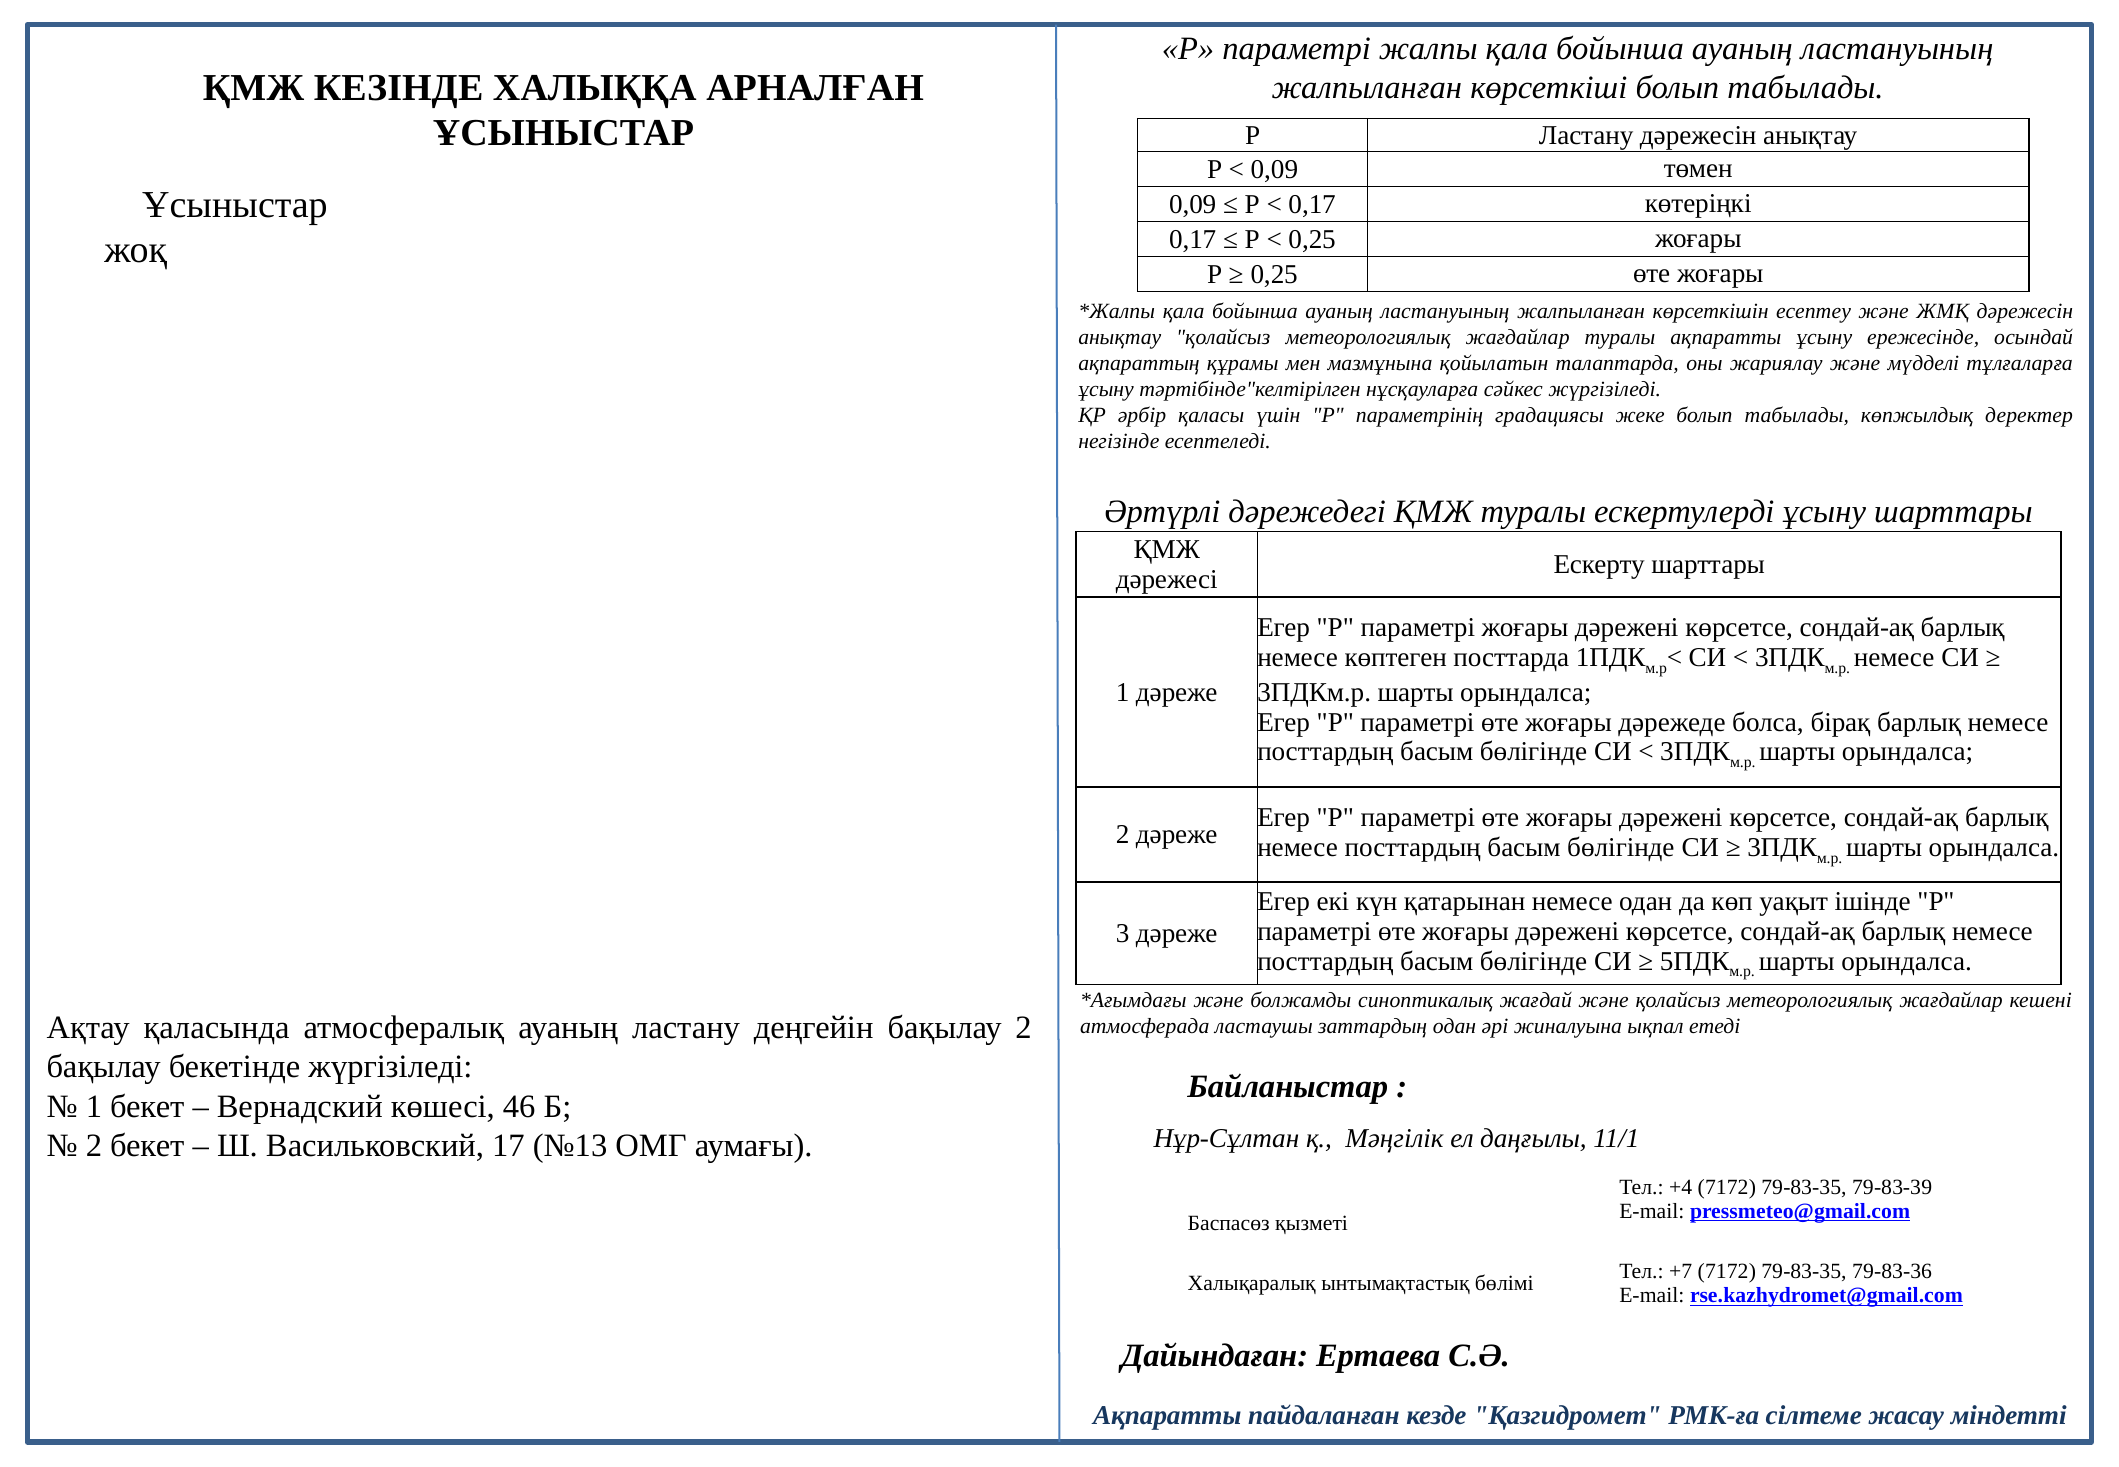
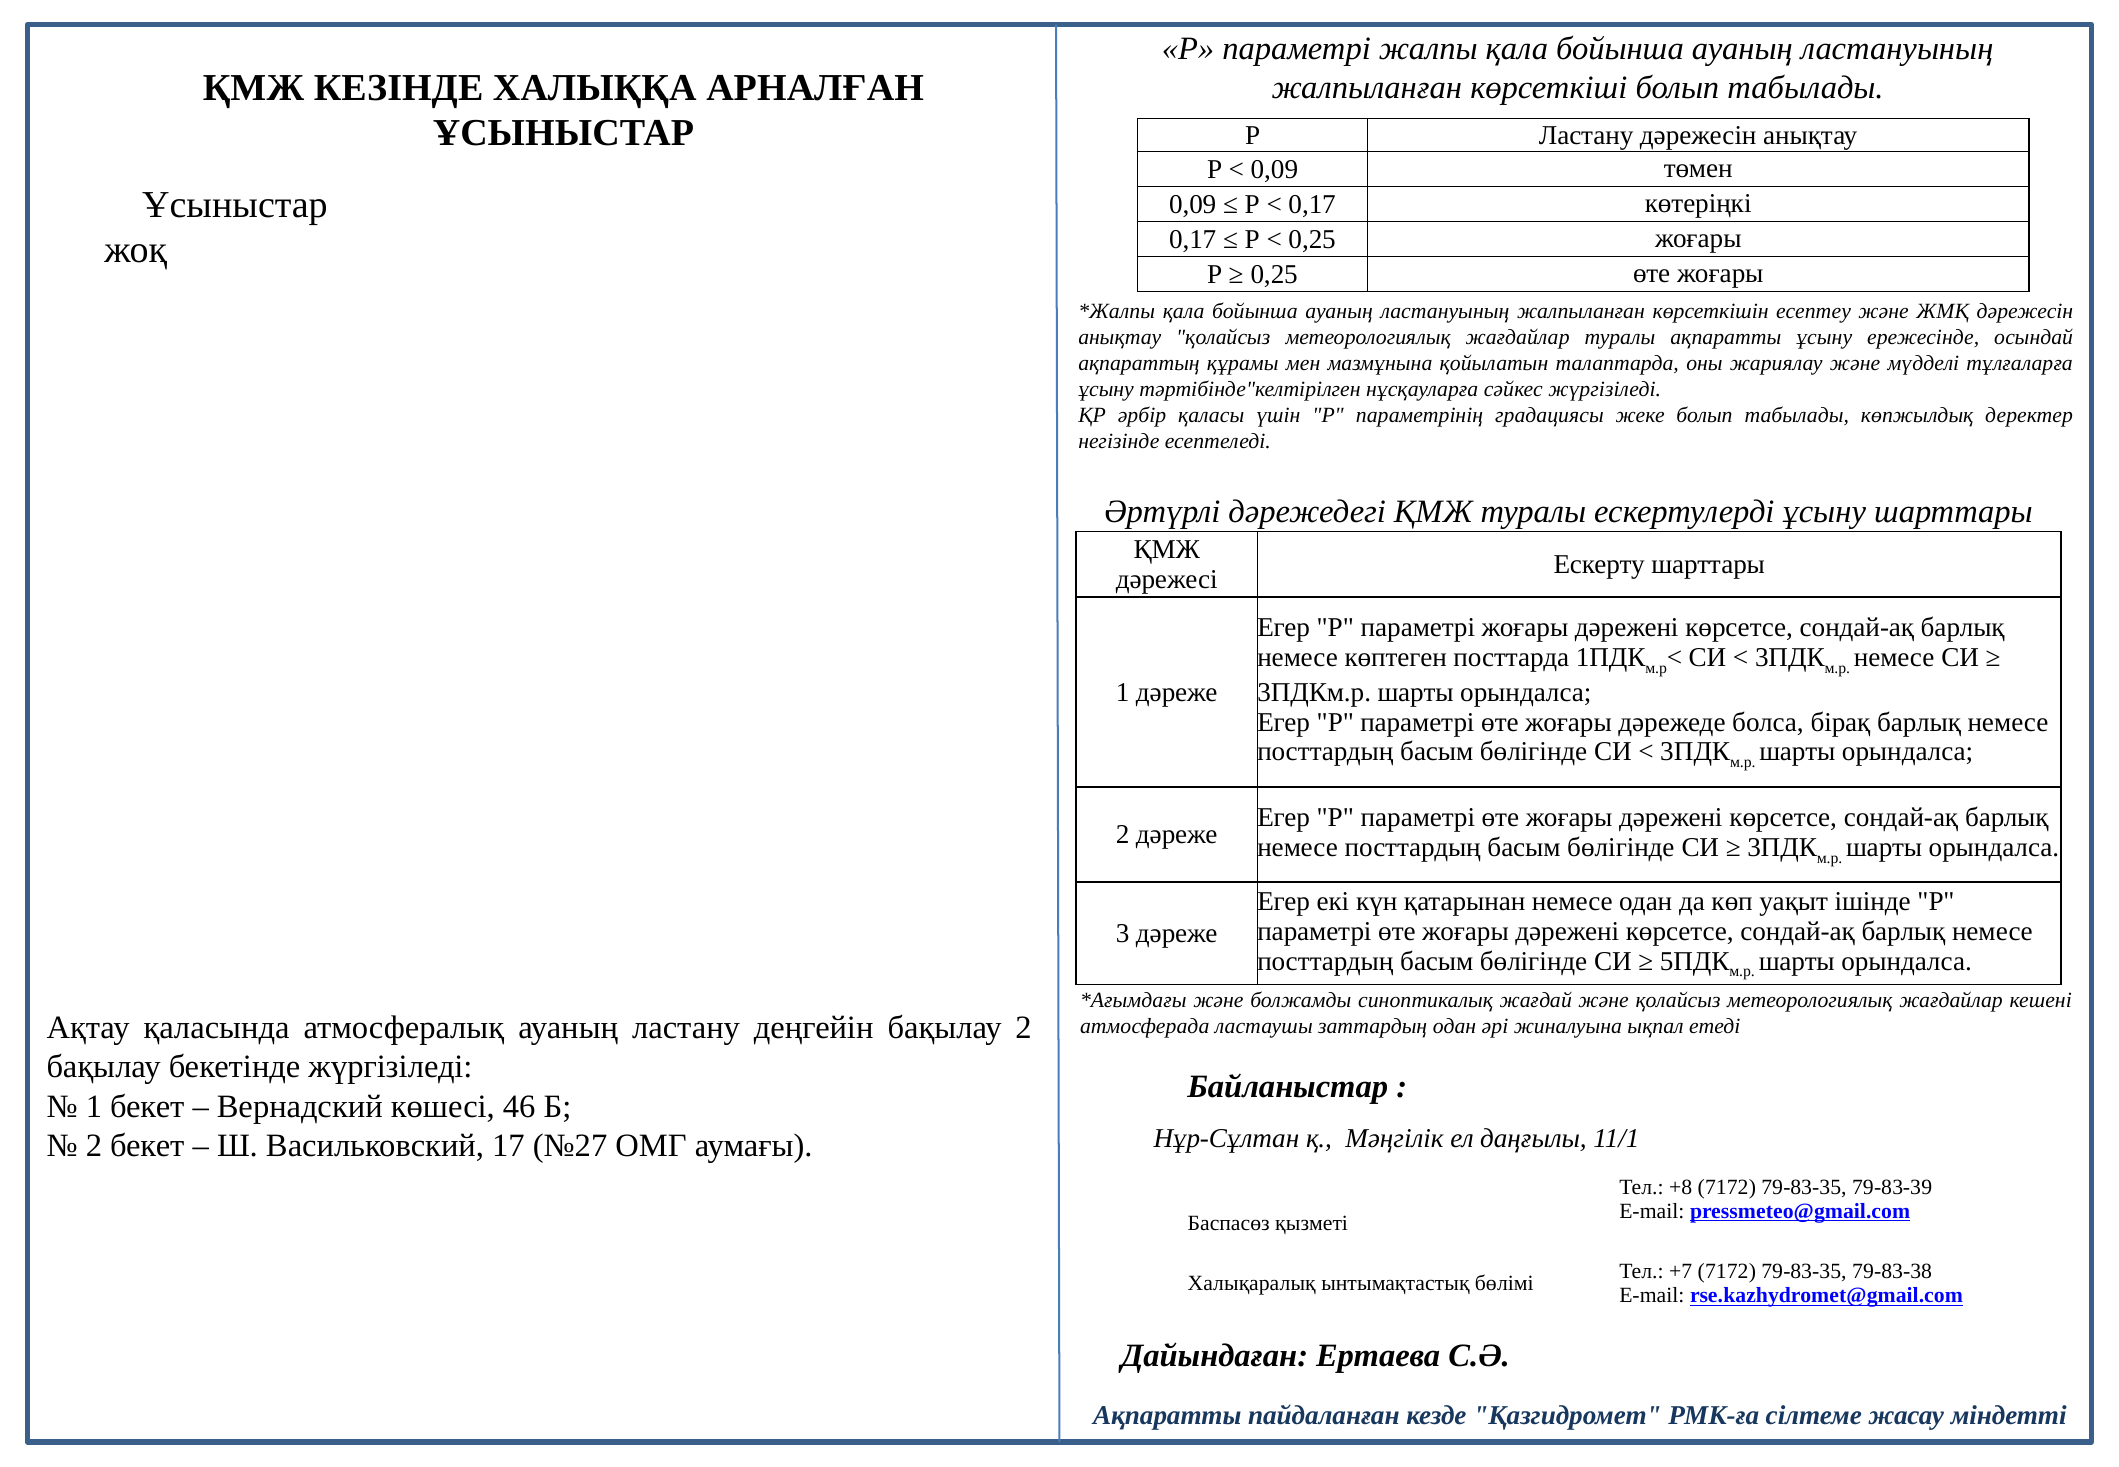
№13: №13 -> №27
+4: +4 -> +8
79-83-36: 79-83-36 -> 79-83-38
